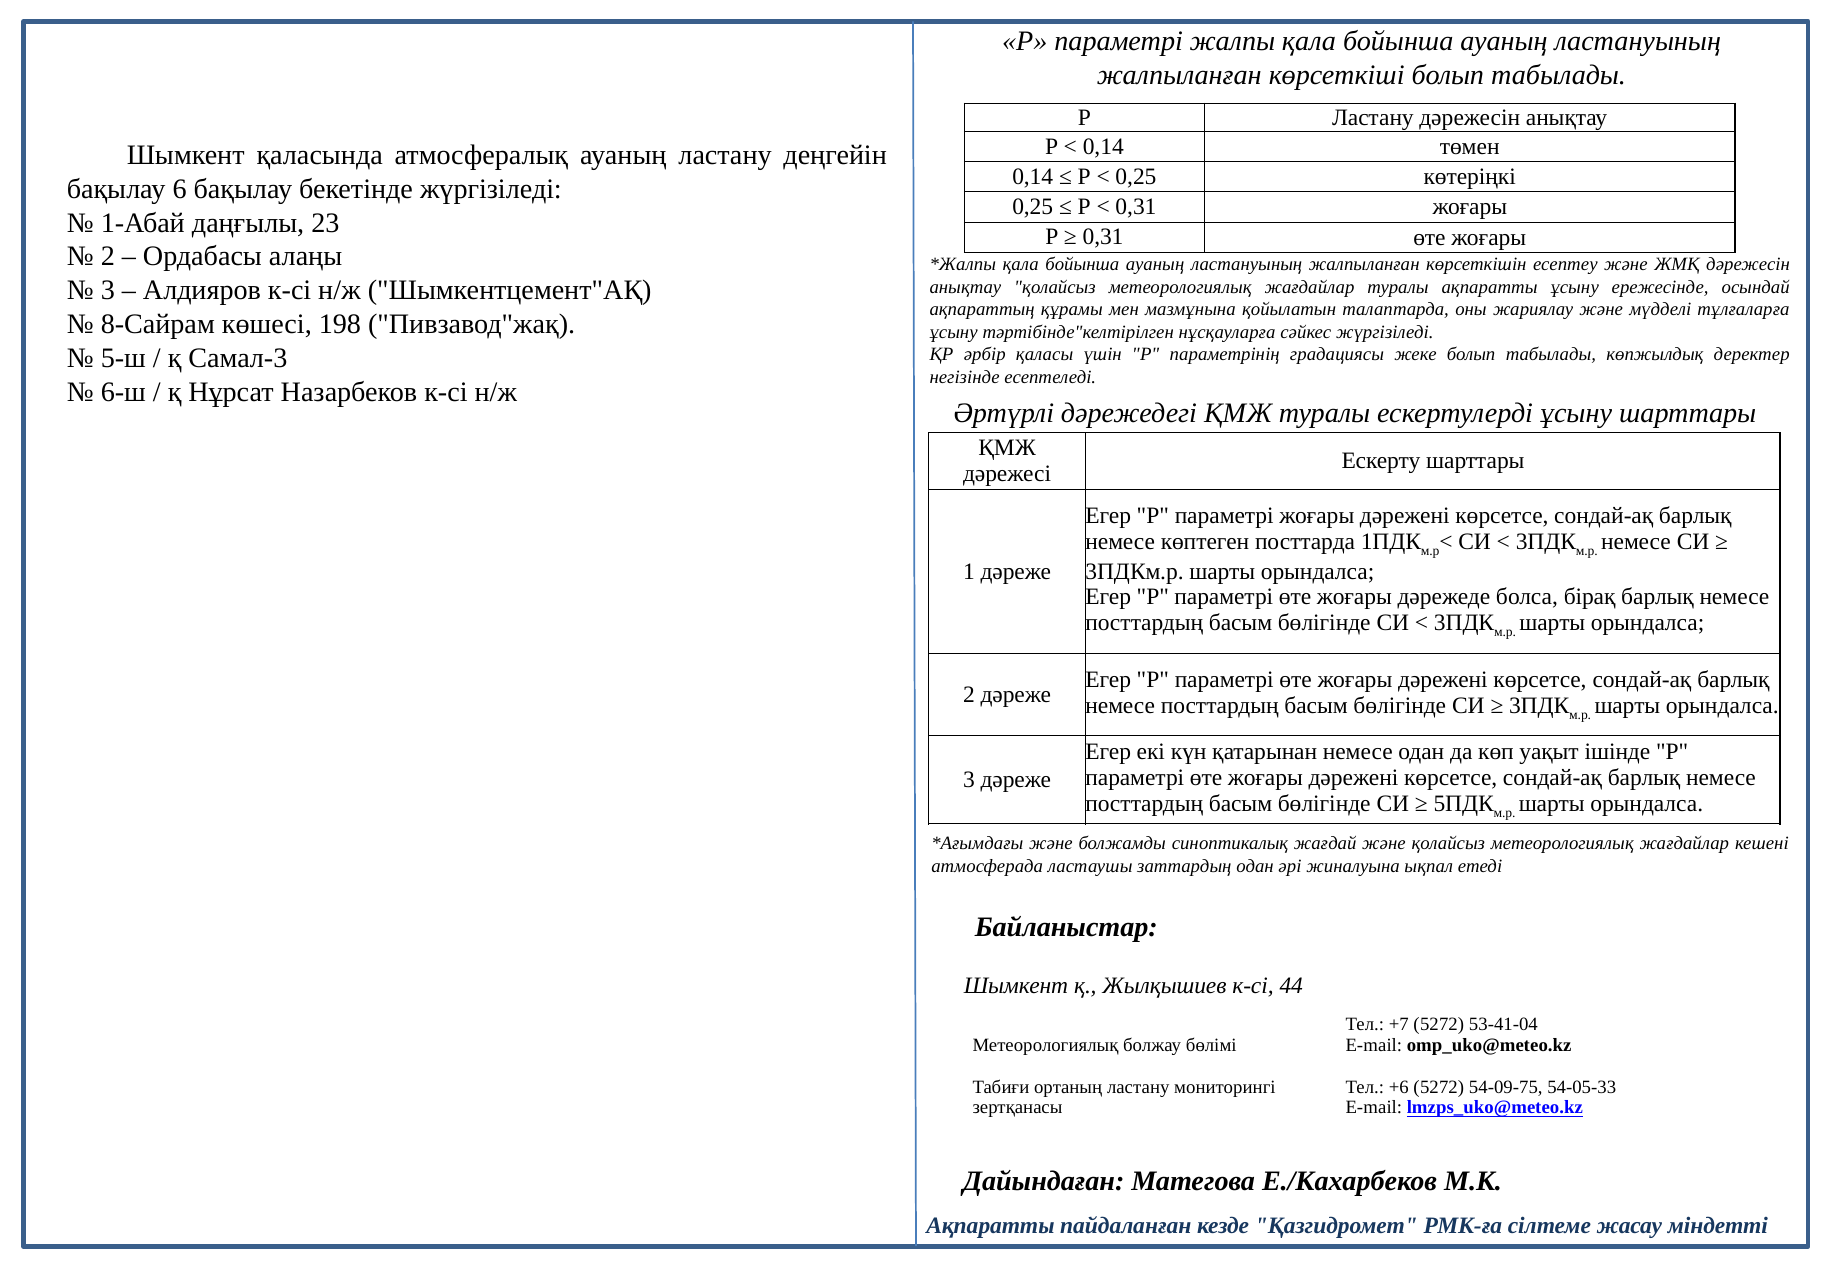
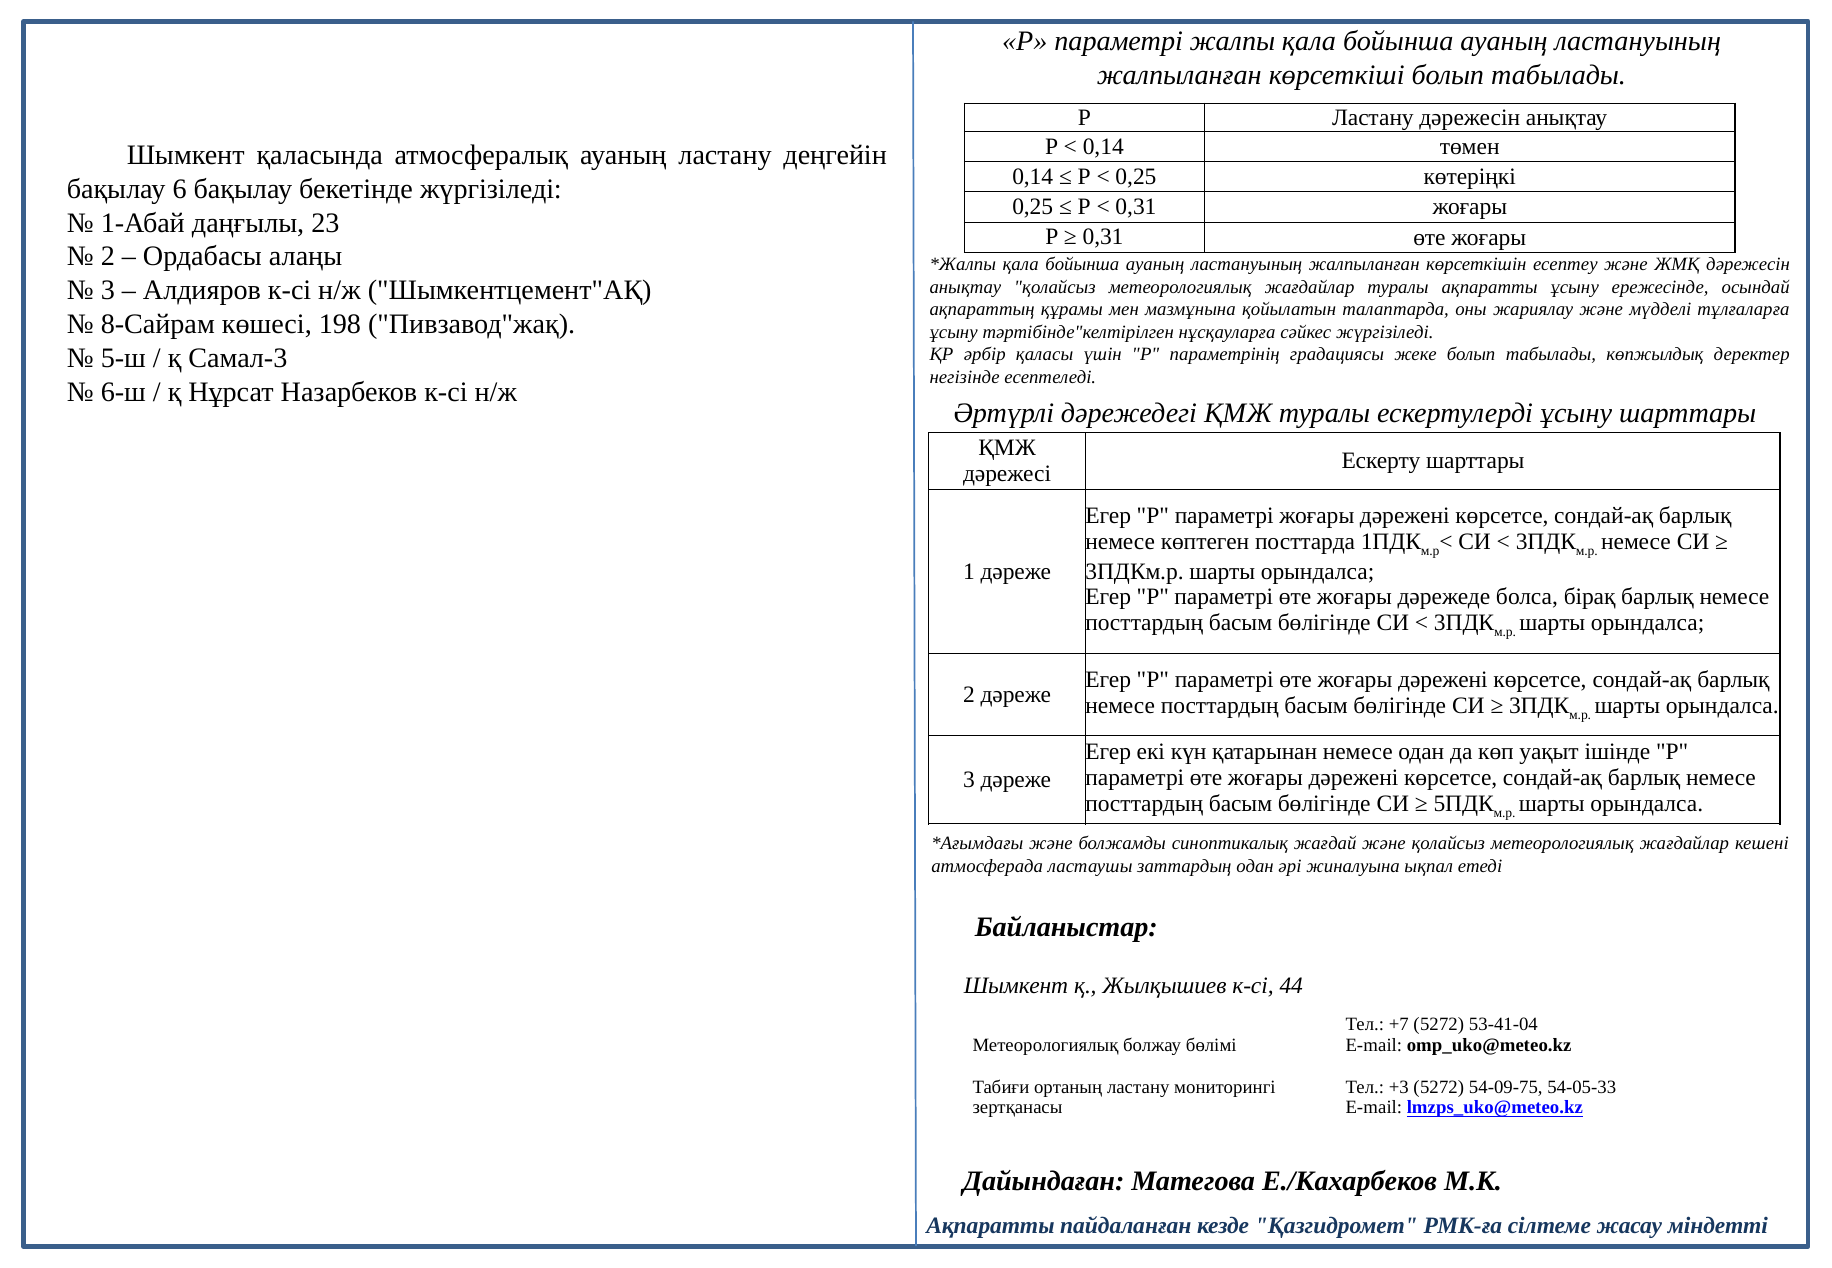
+6: +6 -> +3
